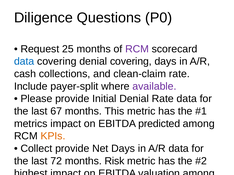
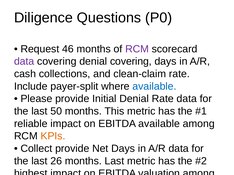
25: 25 -> 46
data at (24, 62) colour: blue -> purple
available at (154, 87) colour: purple -> blue
67: 67 -> 50
metrics: metrics -> reliable
EBITDA predicted: predicted -> available
72: 72 -> 26
months Risk: Risk -> Last
